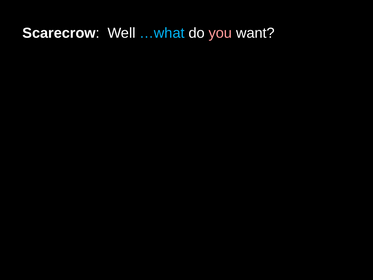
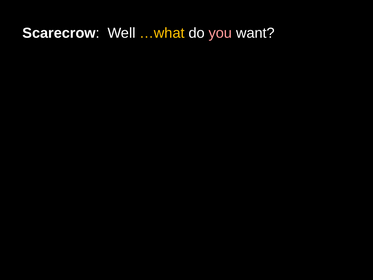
…what colour: light blue -> yellow
